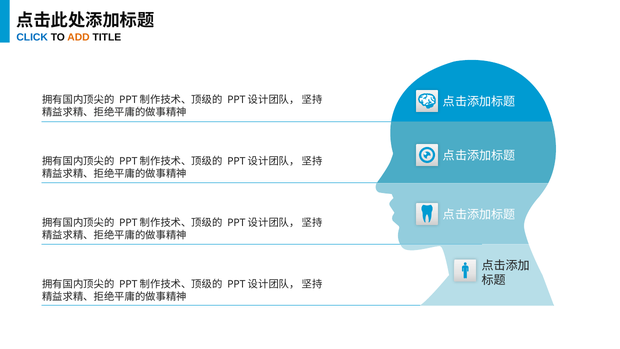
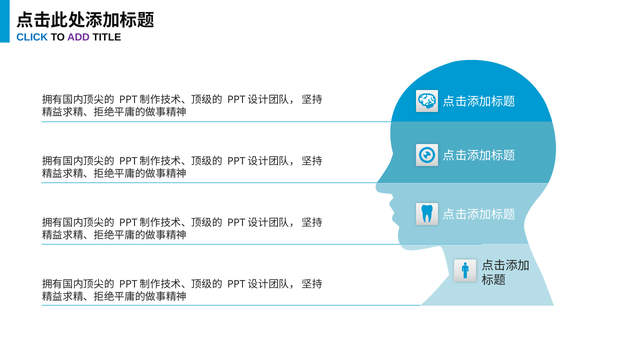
ADD colour: orange -> purple
